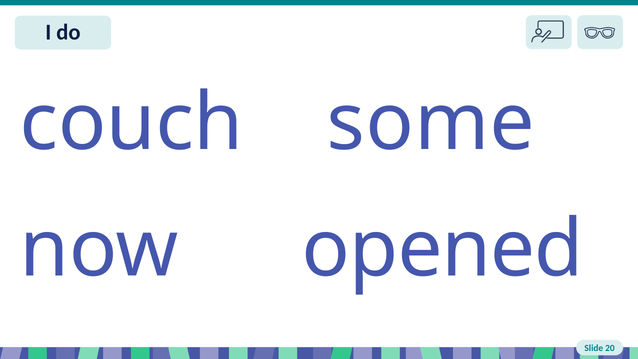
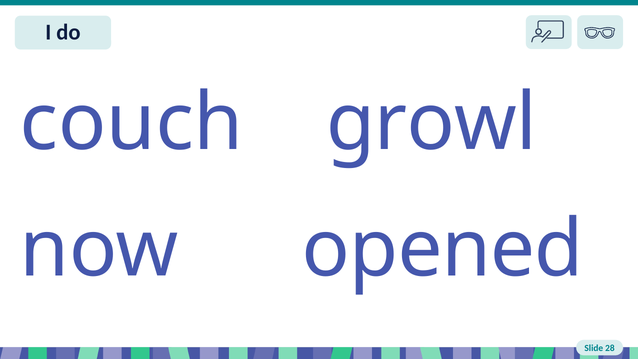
some: some -> growl
20: 20 -> 28
